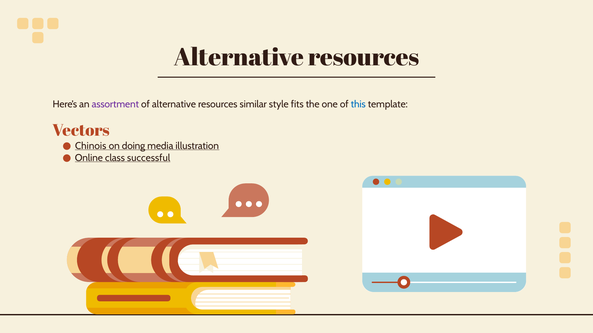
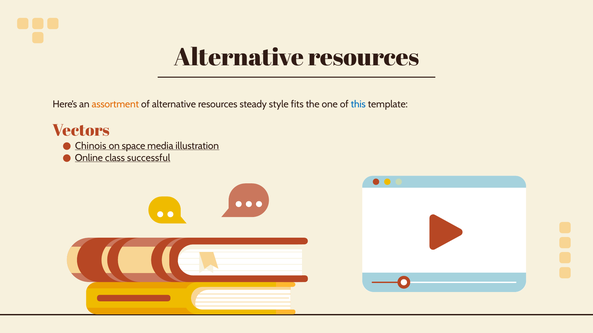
assortment colour: purple -> orange
similar: similar -> steady
doing: doing -> space
